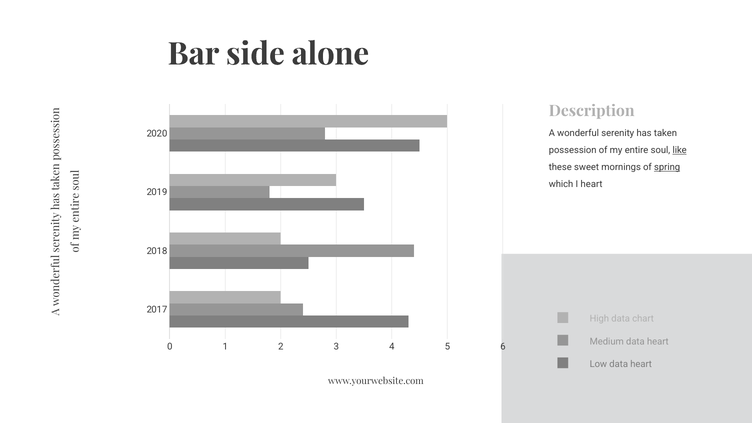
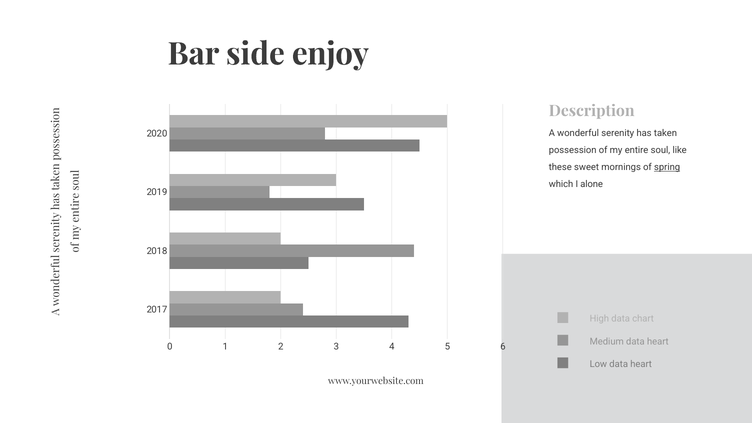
alone: alone -> enjoy
like underline: present -> none
I heart: heart -> alone
